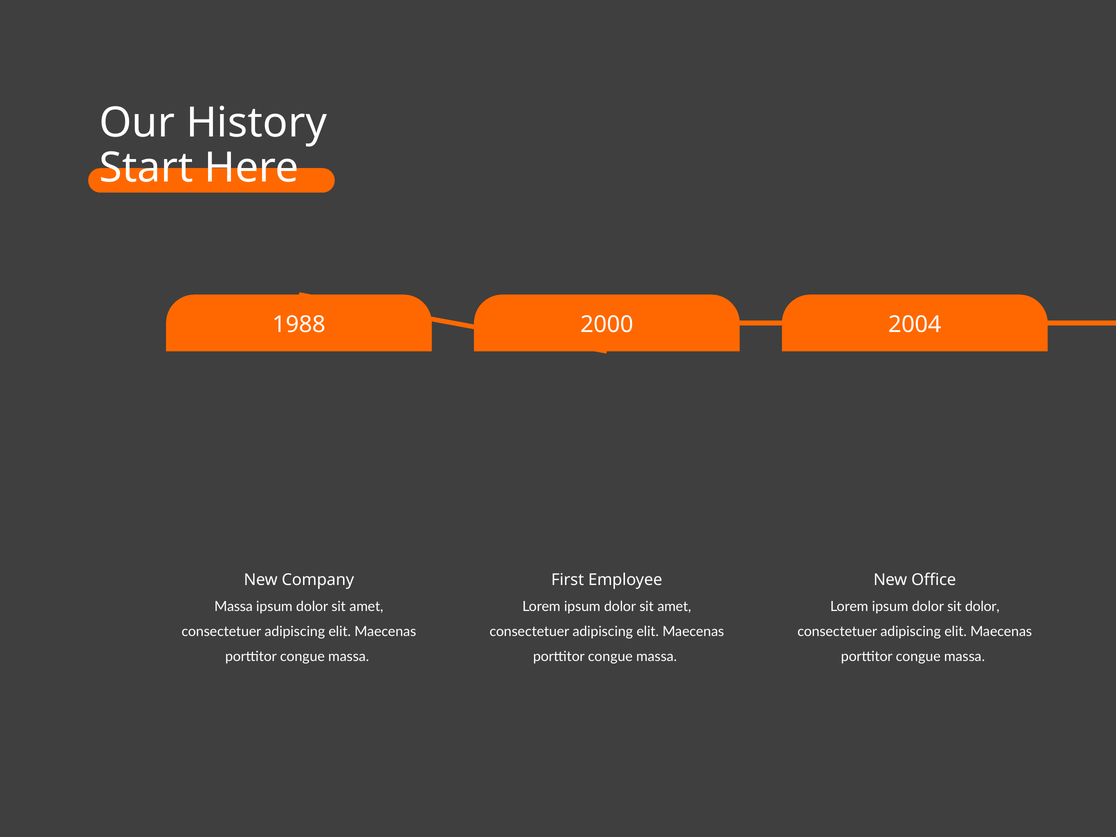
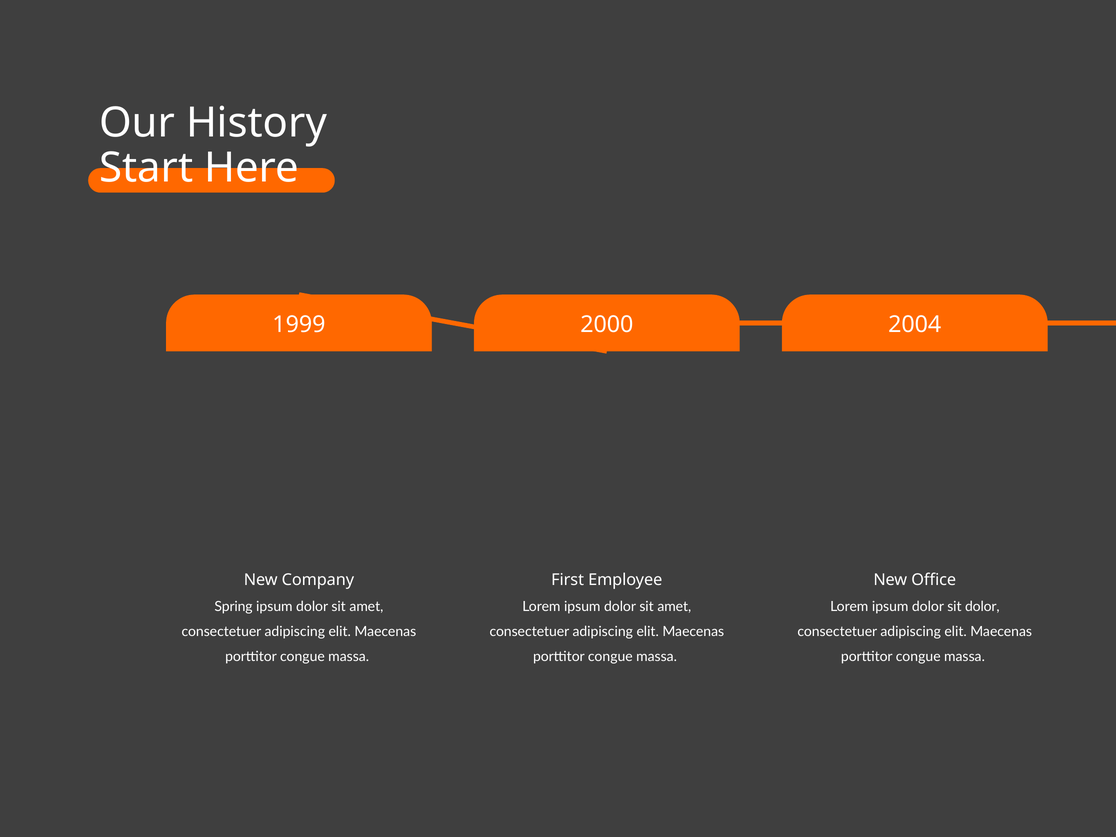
1988: 1988 -> 1999
Massa at (234, 606): Massa -> Spring
